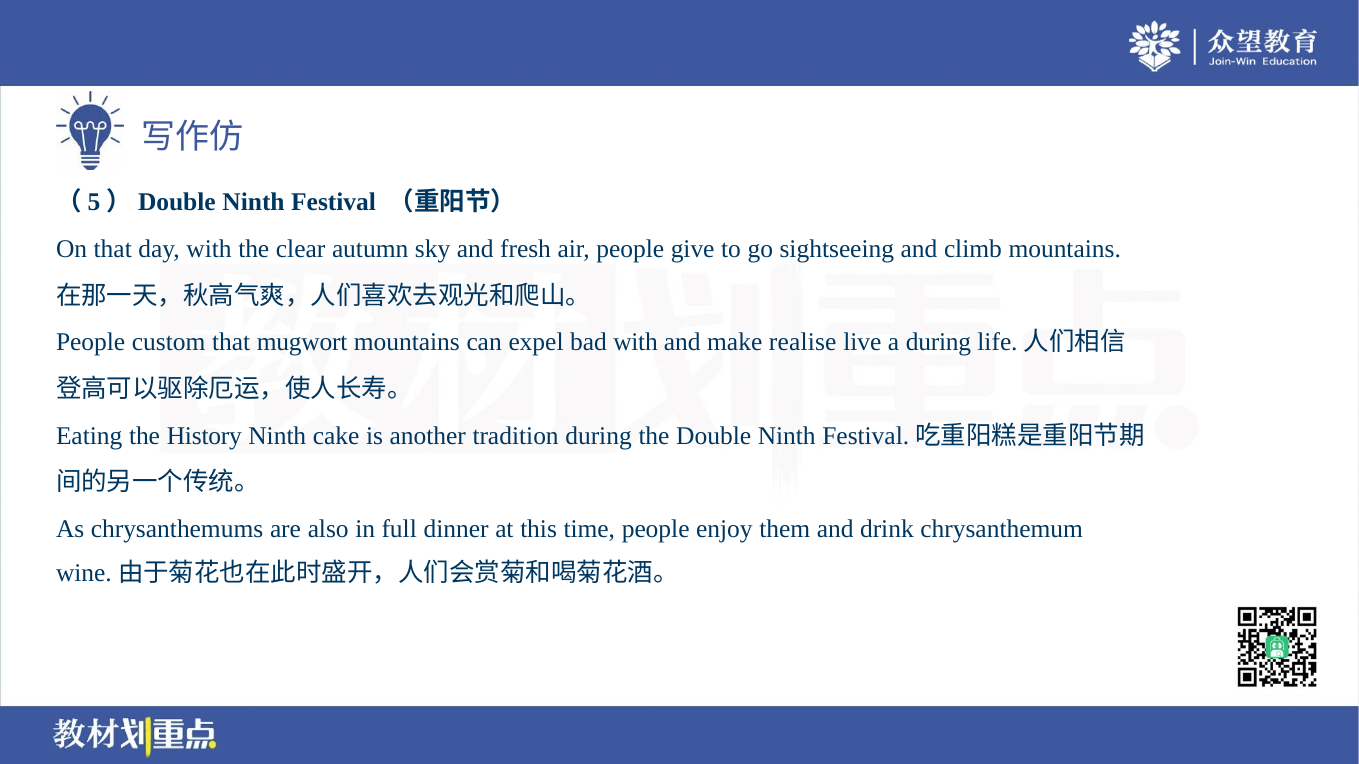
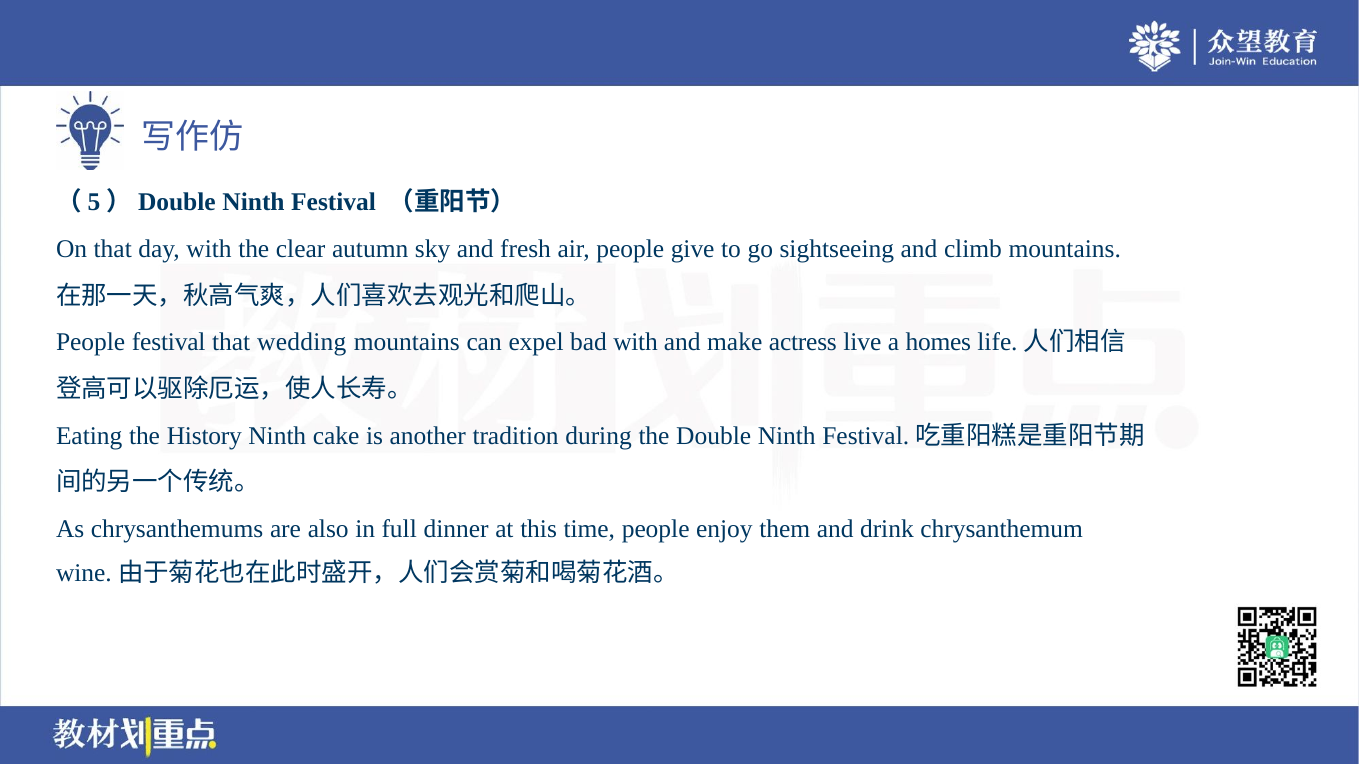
People custom: custom -> festival
mugwort: mugwort -> wedding
realise: realise -> actress
a during: during -> homes
